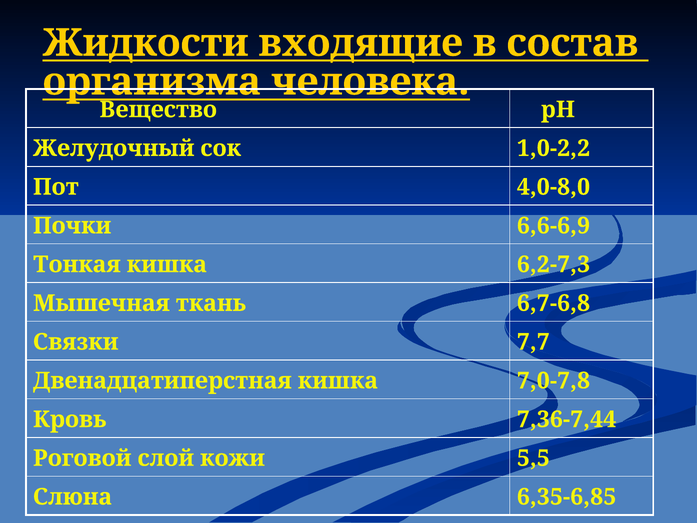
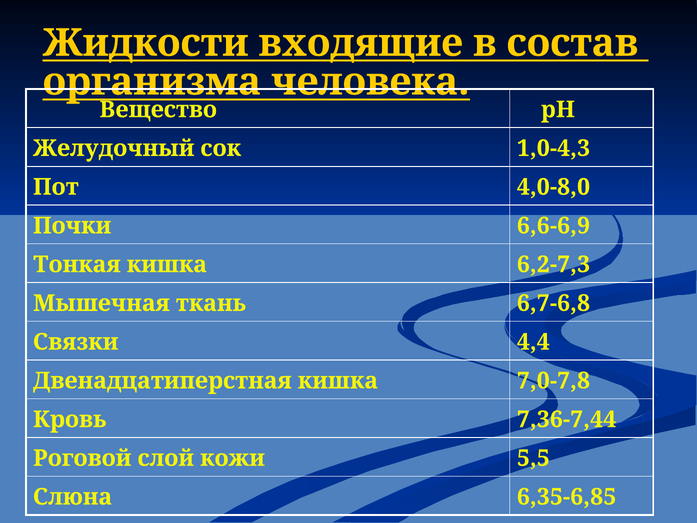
1,0-2,2: 1,0-2,2 -> 1,0-4,3
7,7: 7,7 -> 4,4
